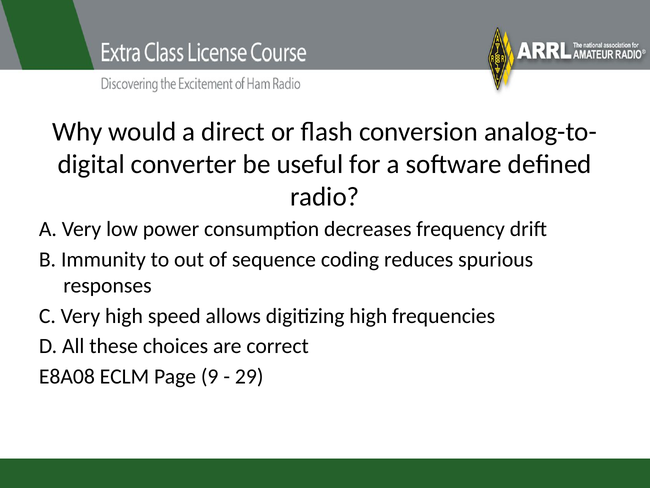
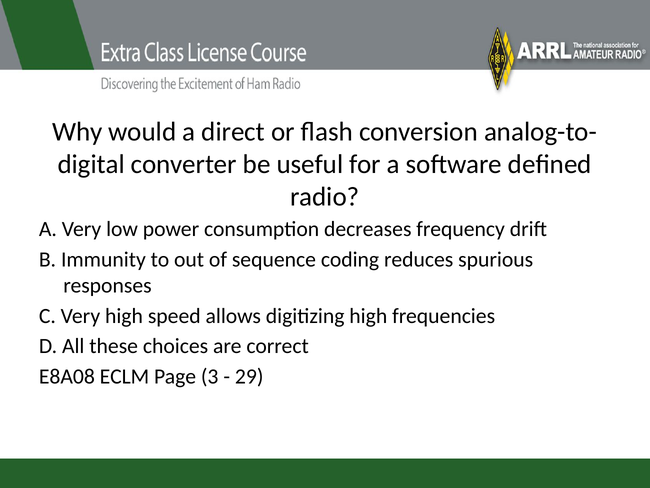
9: 9 -> 3
